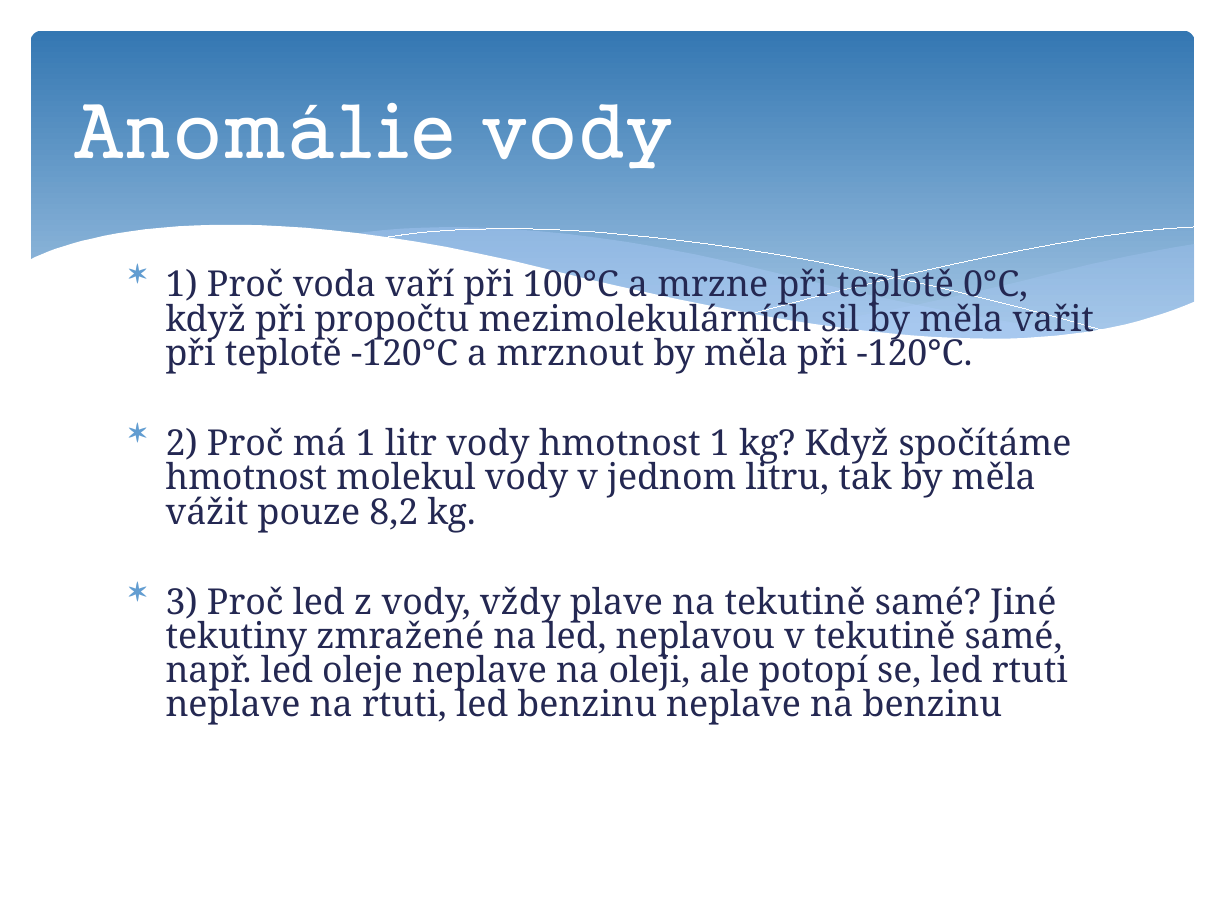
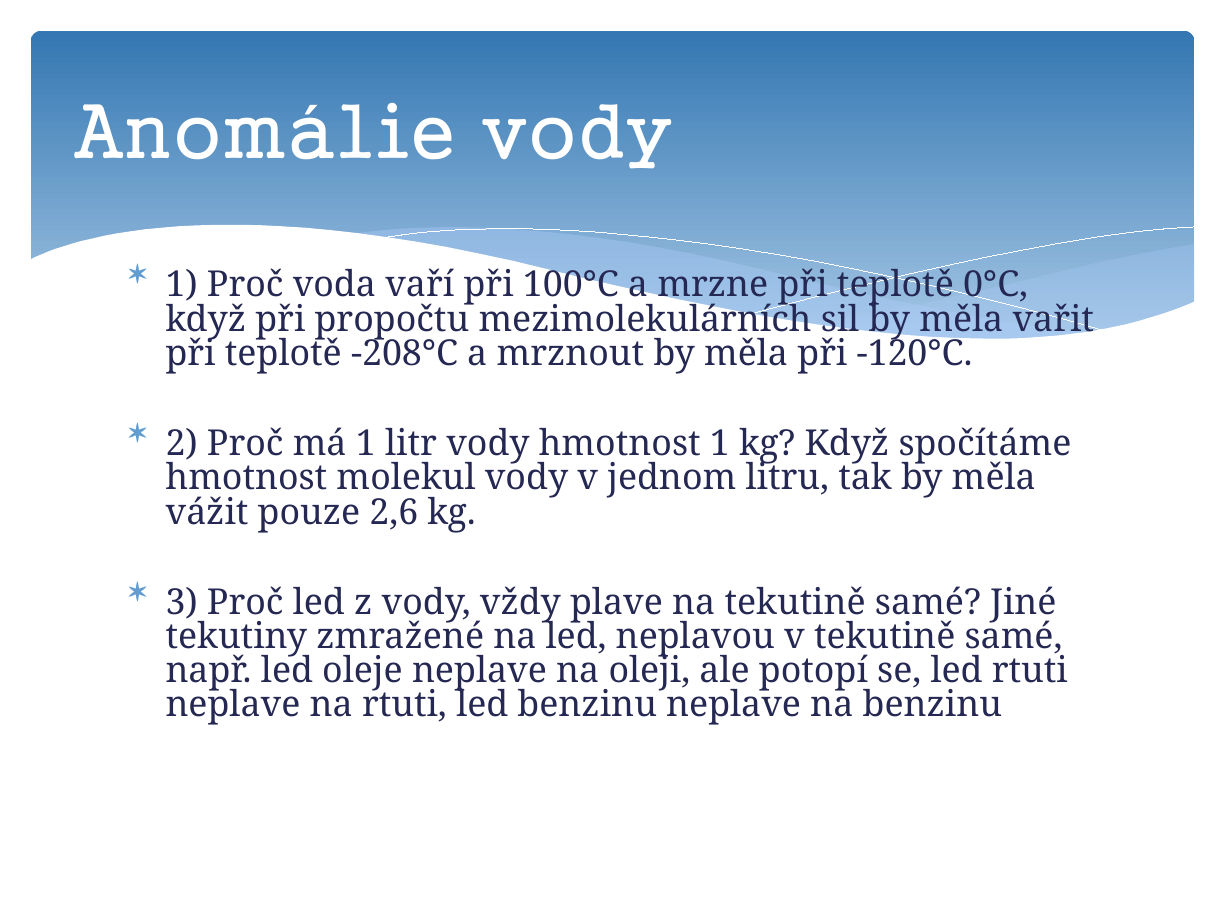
teplotě -120°C: -120°C -> -208°C
8,2: 8,2 -> 2,6
